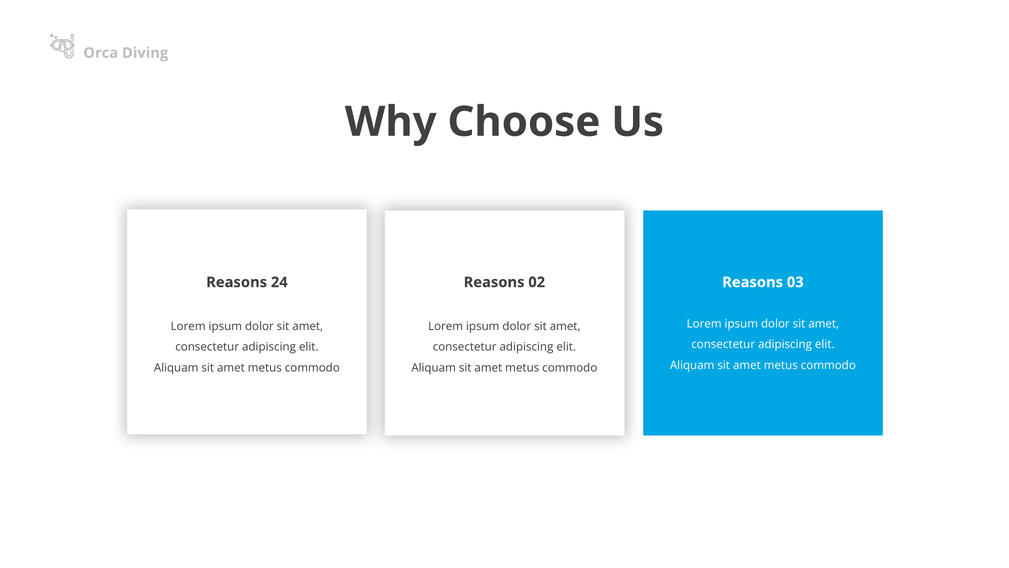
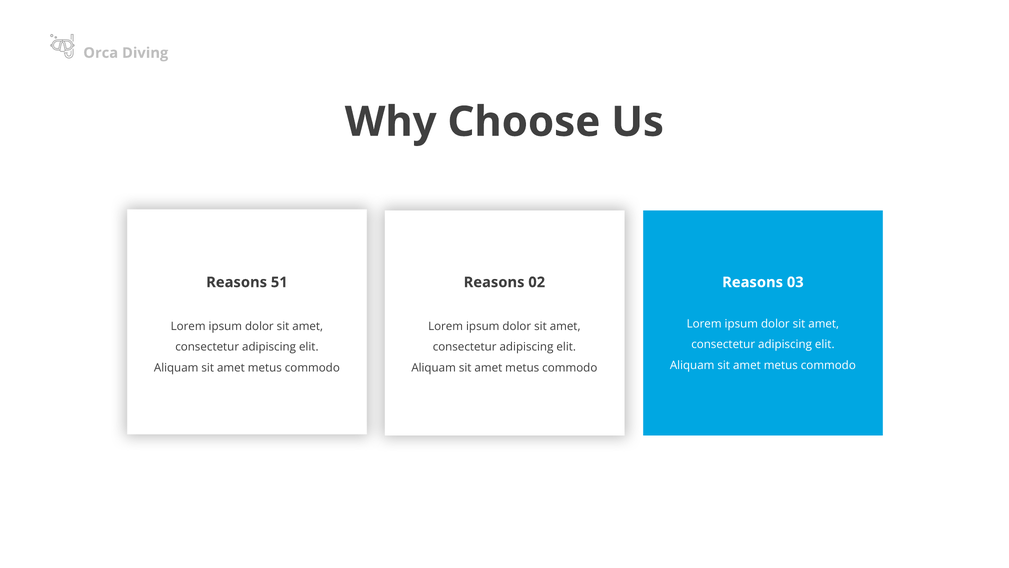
24: 24 -> 51
